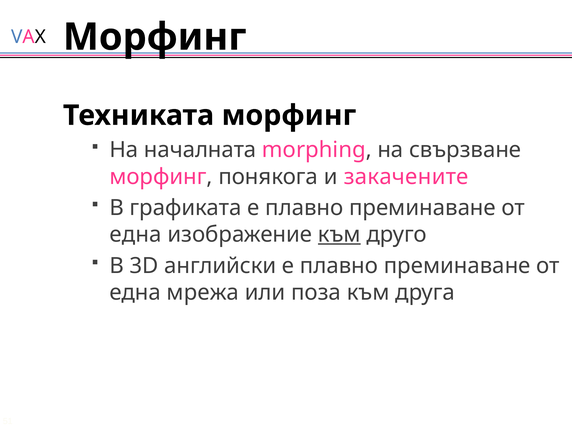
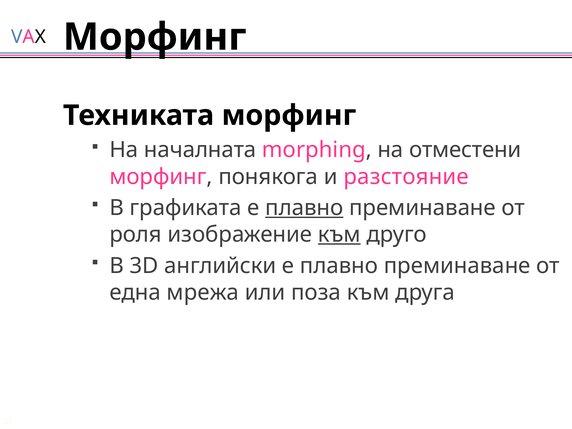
свързване: свързване -> отместени
закачените: закачените -> разстояние
плавно at (304, 208) underline: none -> present
една at (135, 235): една -> роля
